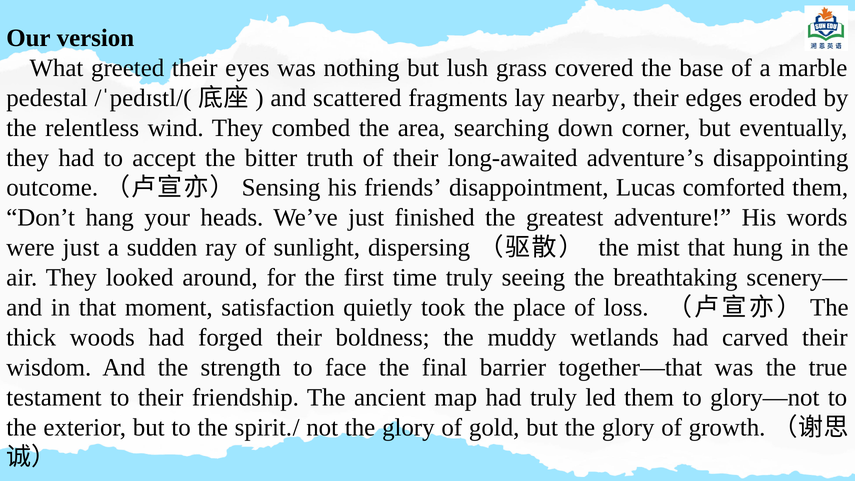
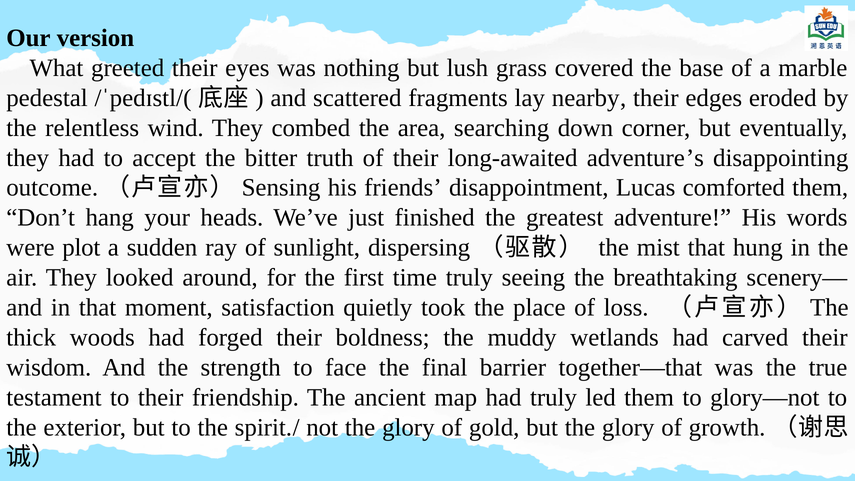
were just: just -> plot
